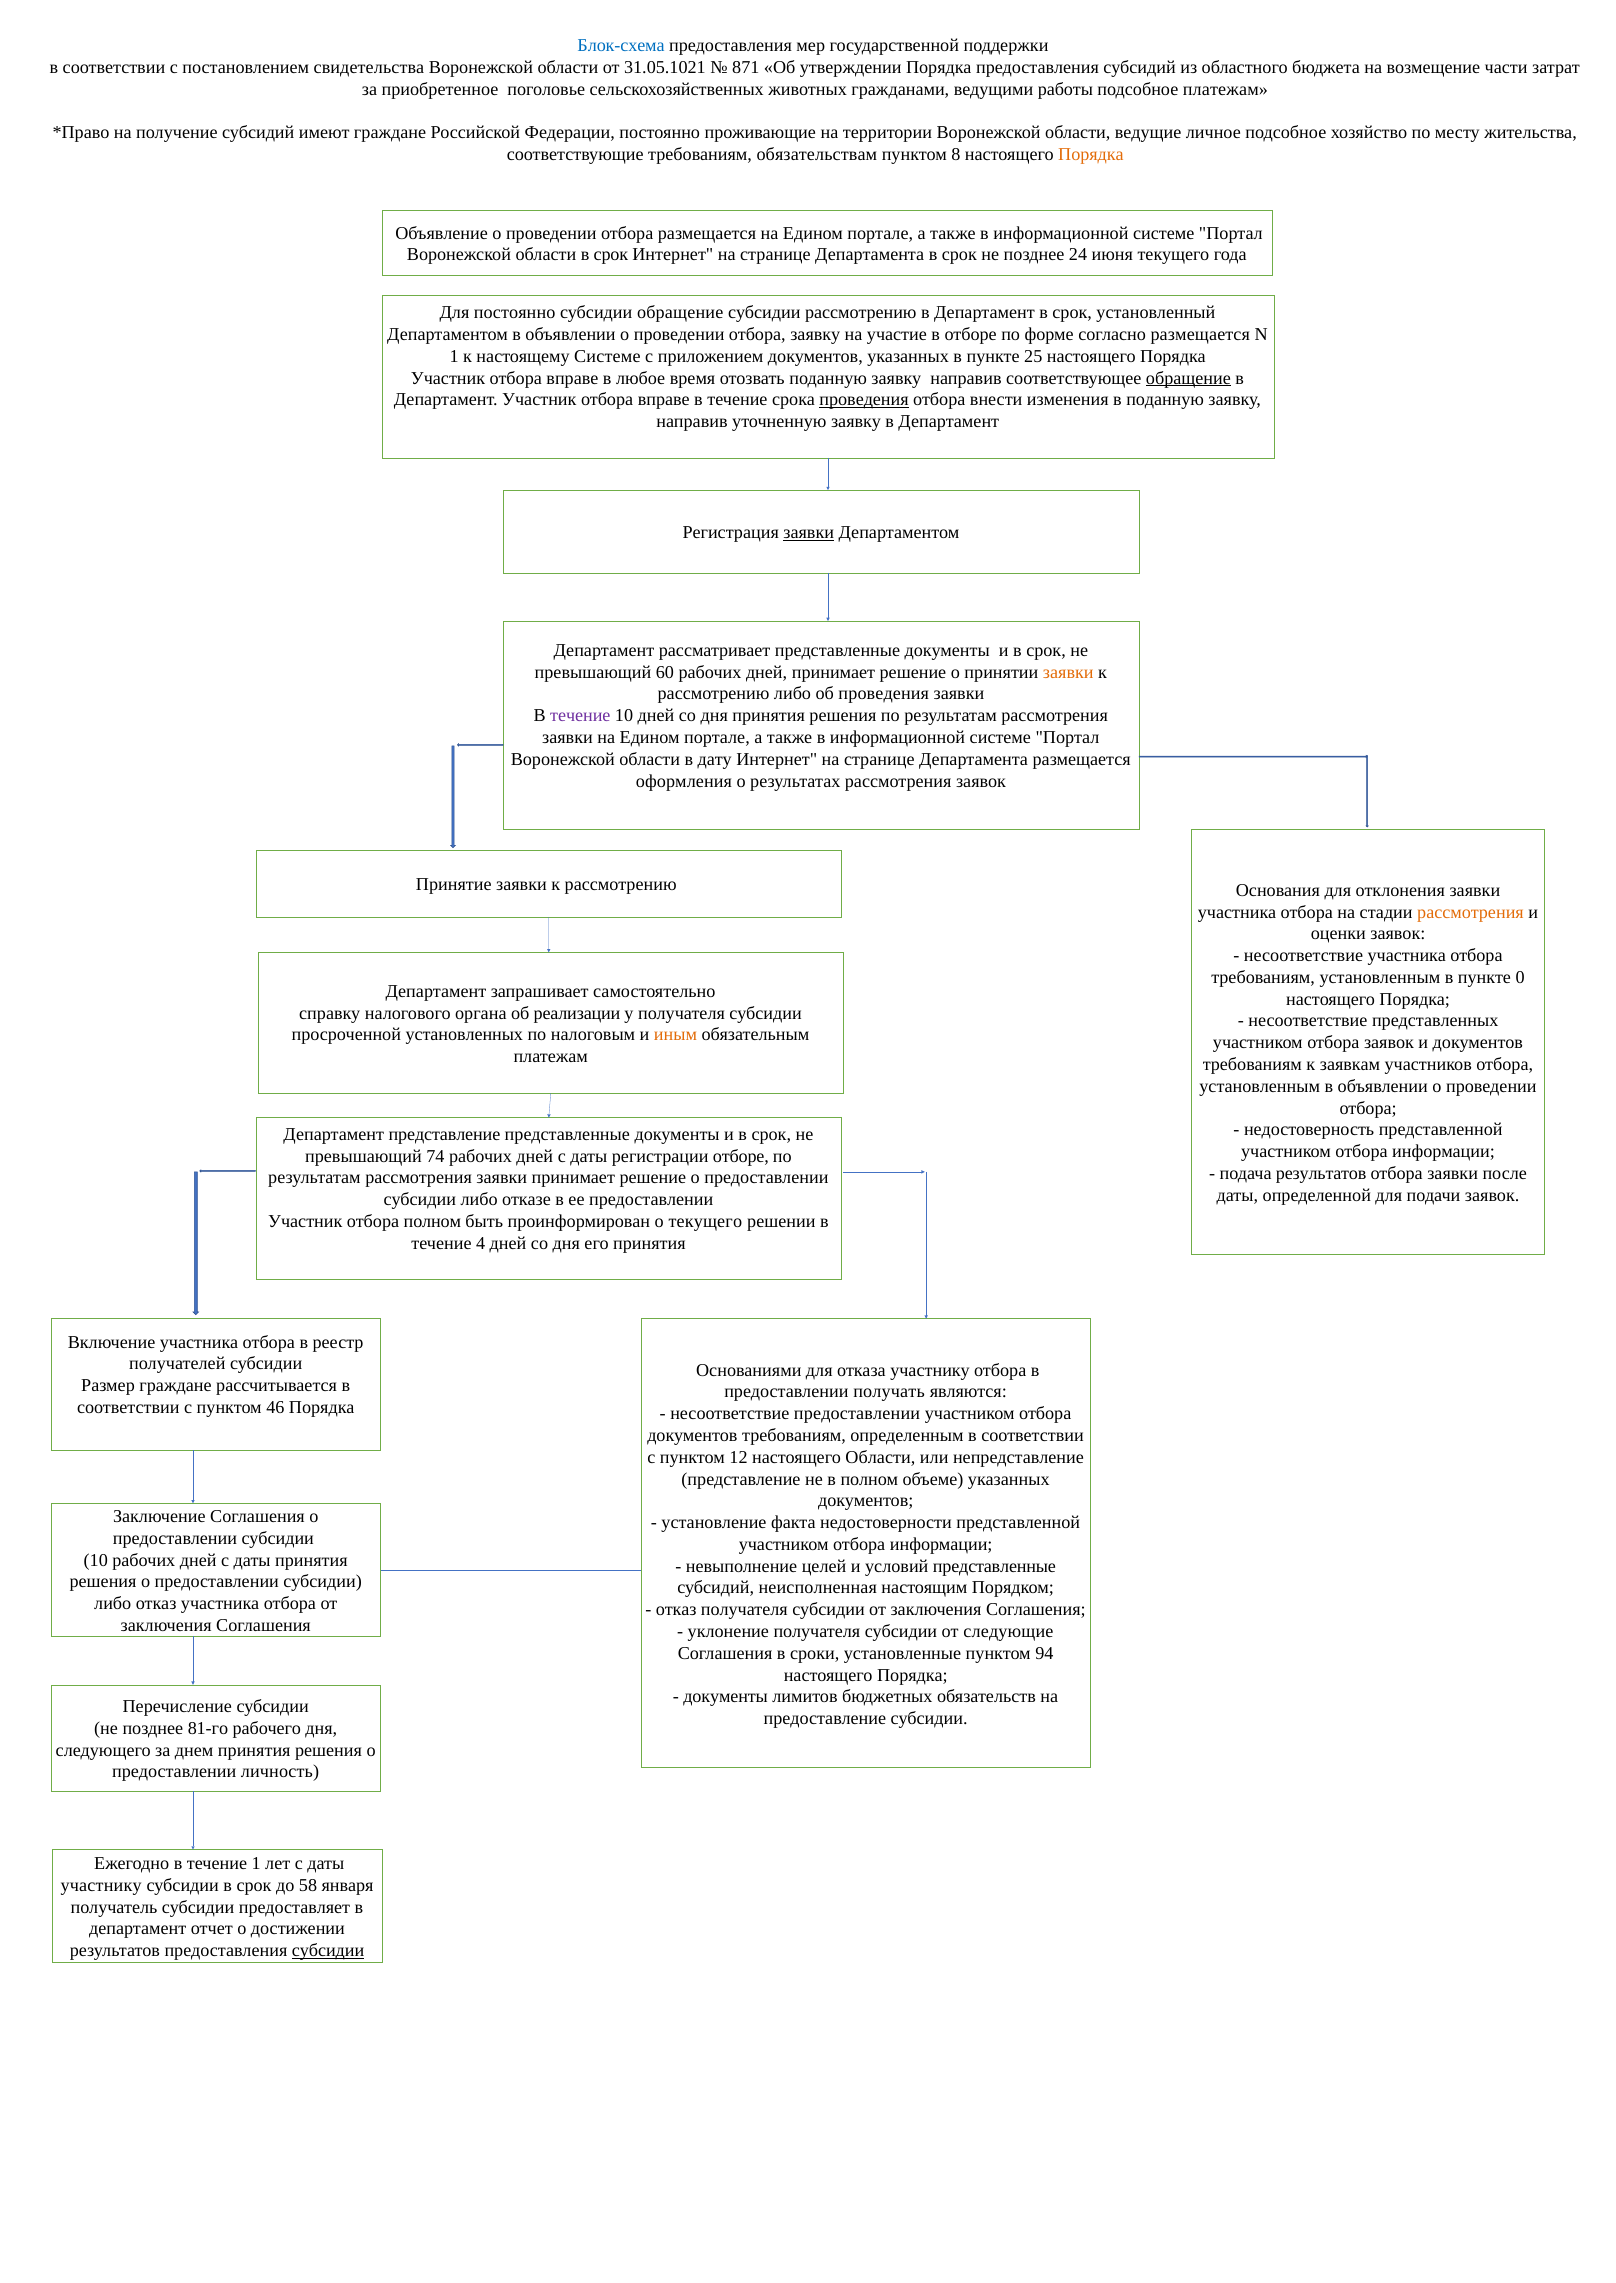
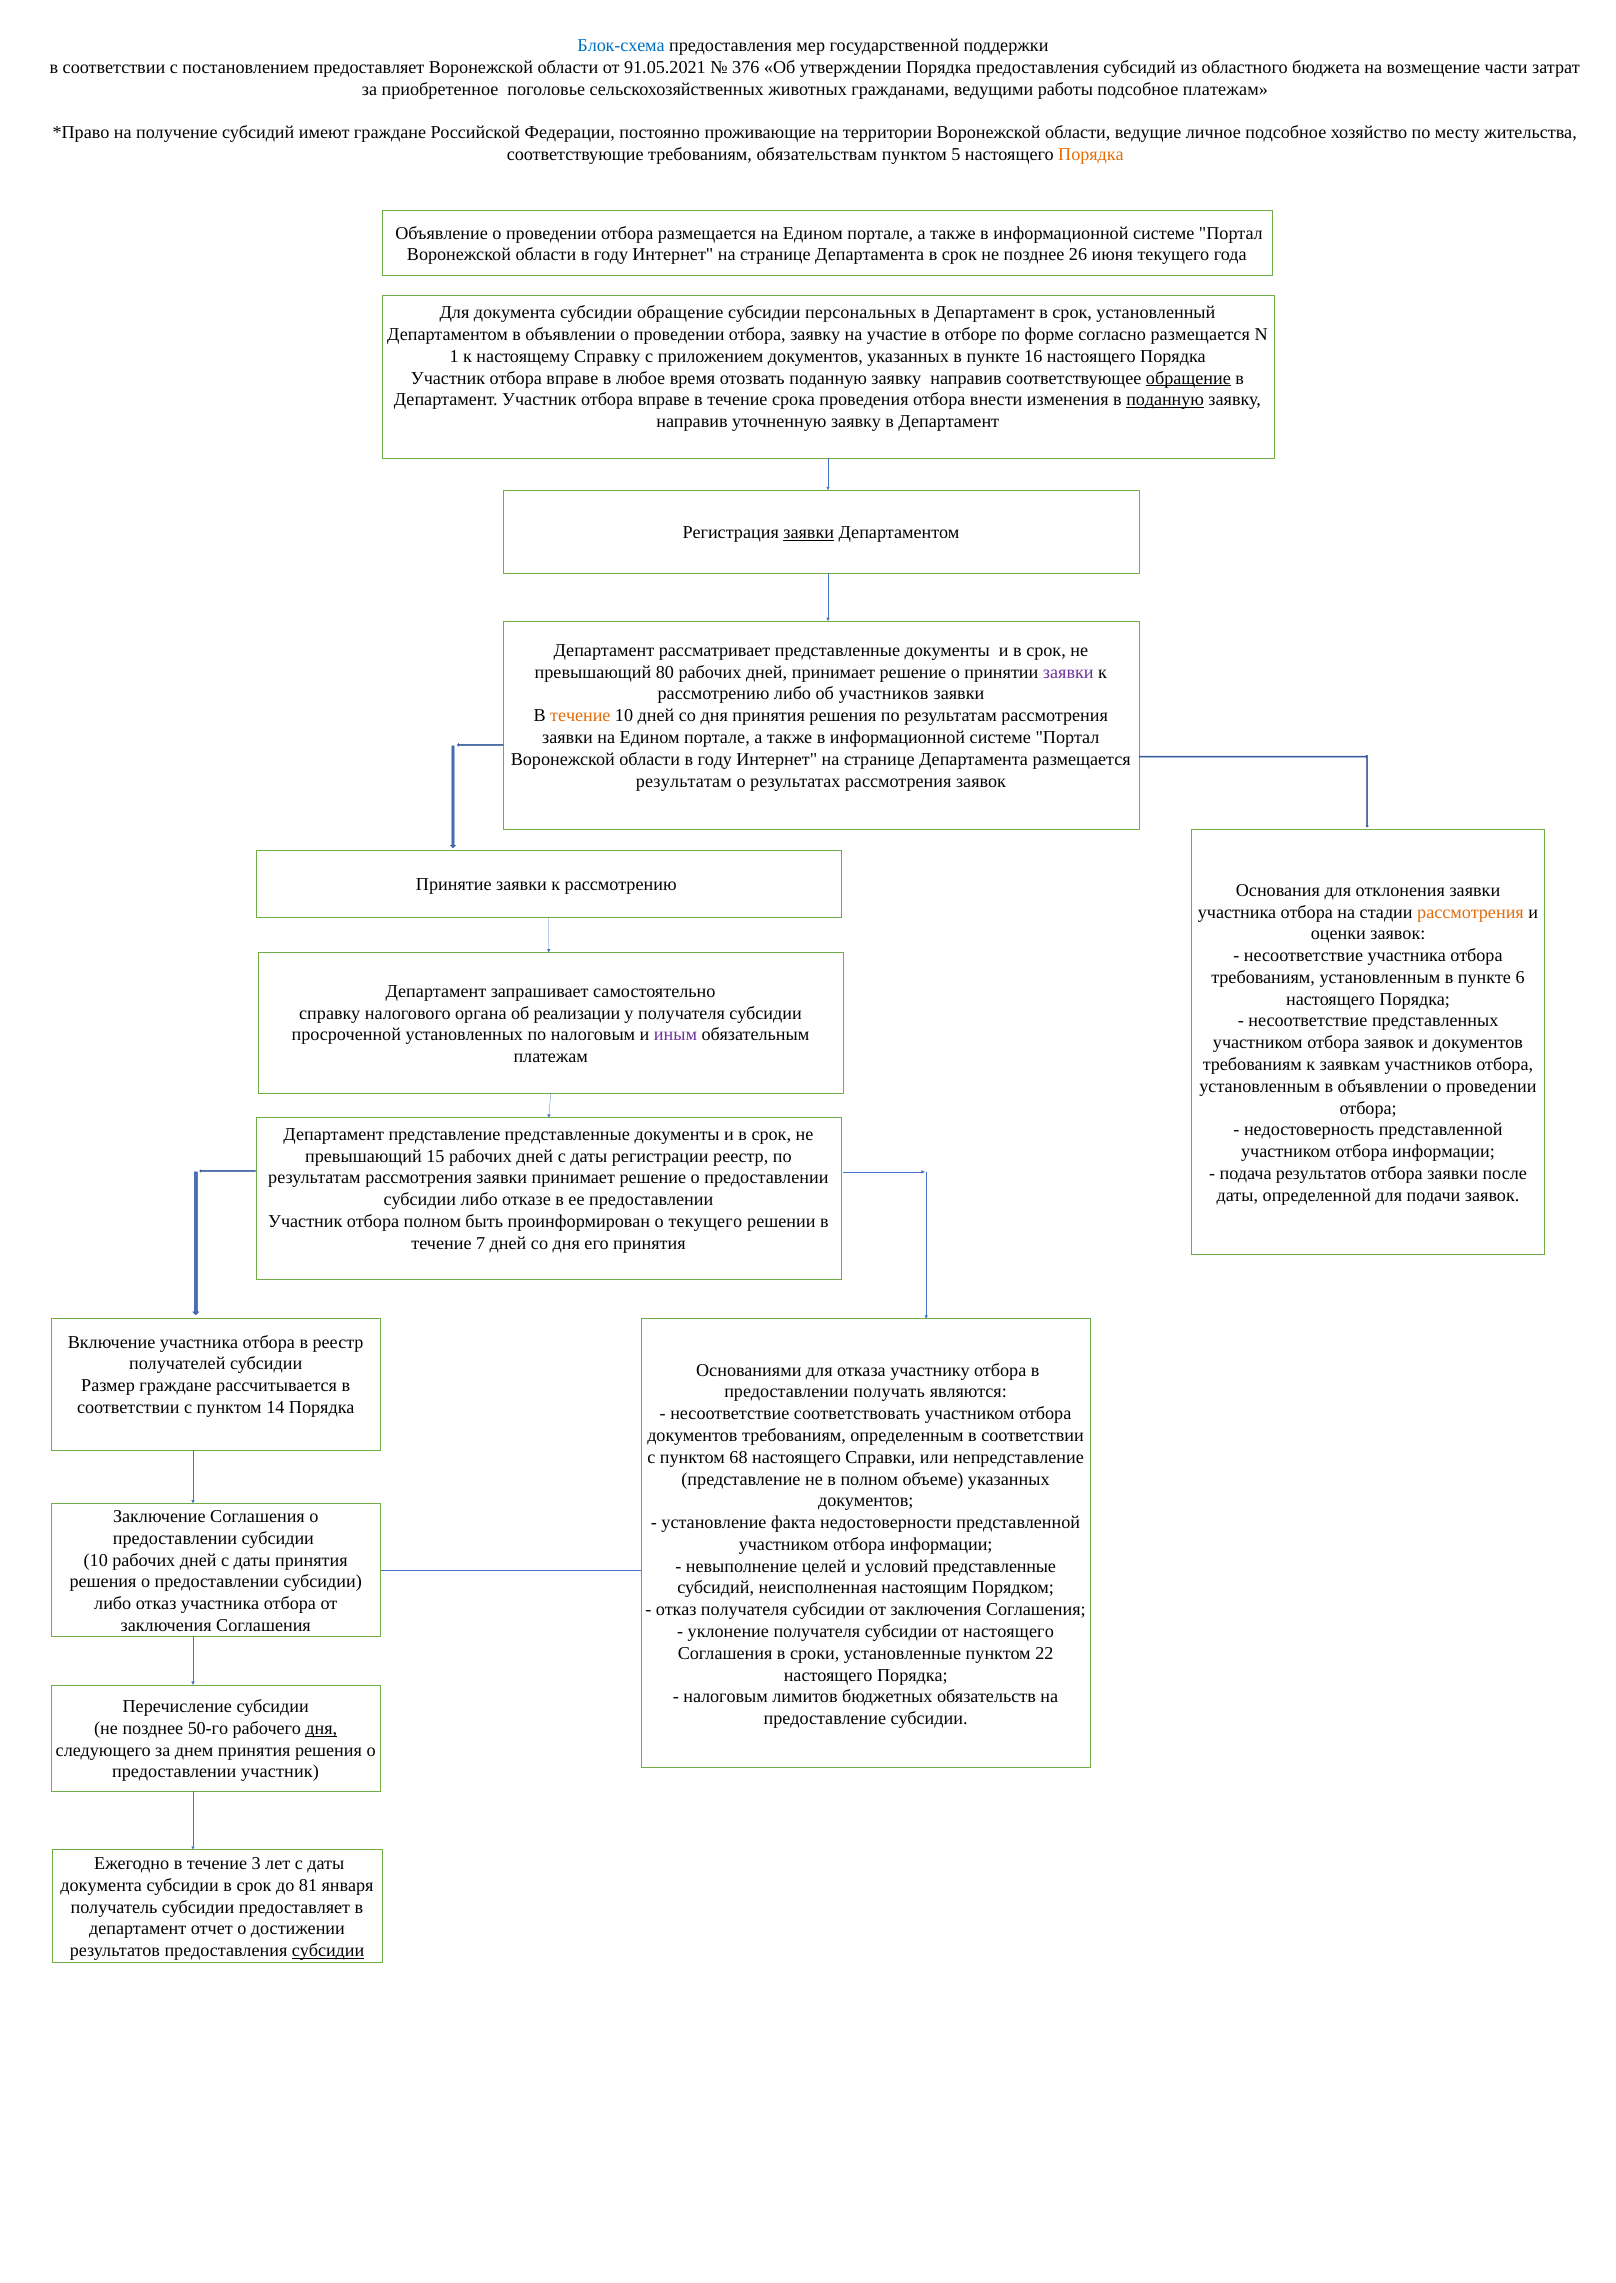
постановлением свидетельства: свидетельства -> предоставляет
31.05.1021: 31.05.1021 -> 91.05.2021
871: 871 -> 376
8: 8 -> 5
срок at (611, 255): срок -> году
24: 24 -> 26
Для постоянно: постоянно -> документа
субсидии рассмотрению: рассмотрению -> персональных
настоящему Системе: Системе -> Справку
25: 25 -> 16
проведения at (864, 400) underline: present -> none
поданную at (1165, 400) underline: none -> present
60: 60 -> 80
заявки at (1068, 672) colour: orange -> purple
об проведения: проведения -> участников
течение at (580, 716) colour: purple -> orange
дату at (715, 759): дату -> году
оформления at (684, 781): оформления -> результатам
0: 0 -> 6
иным colour: orange -> purple
74: 74 -> 15
регистрации отборе: отборе -> реестр
4: 4 -> 7
46: 46 -> 14
несоответствие предоставлении: предоставлении -> соответствовать
12: 12 -> 68
настоящего Области: Области -> Справки
от следующие: следующие -> настоящего
94: 94 -> 22
документы at (726, 1697): документы -> налоговым
81-го: 81-го -> 50-го
дня at (321, 1729) underline: none -> present
личность at (280, 1772): личность -> участник
течение 1: 1 -> 3
участнику at (101, 1886): участнику -> документа
58: 58 -> 81
